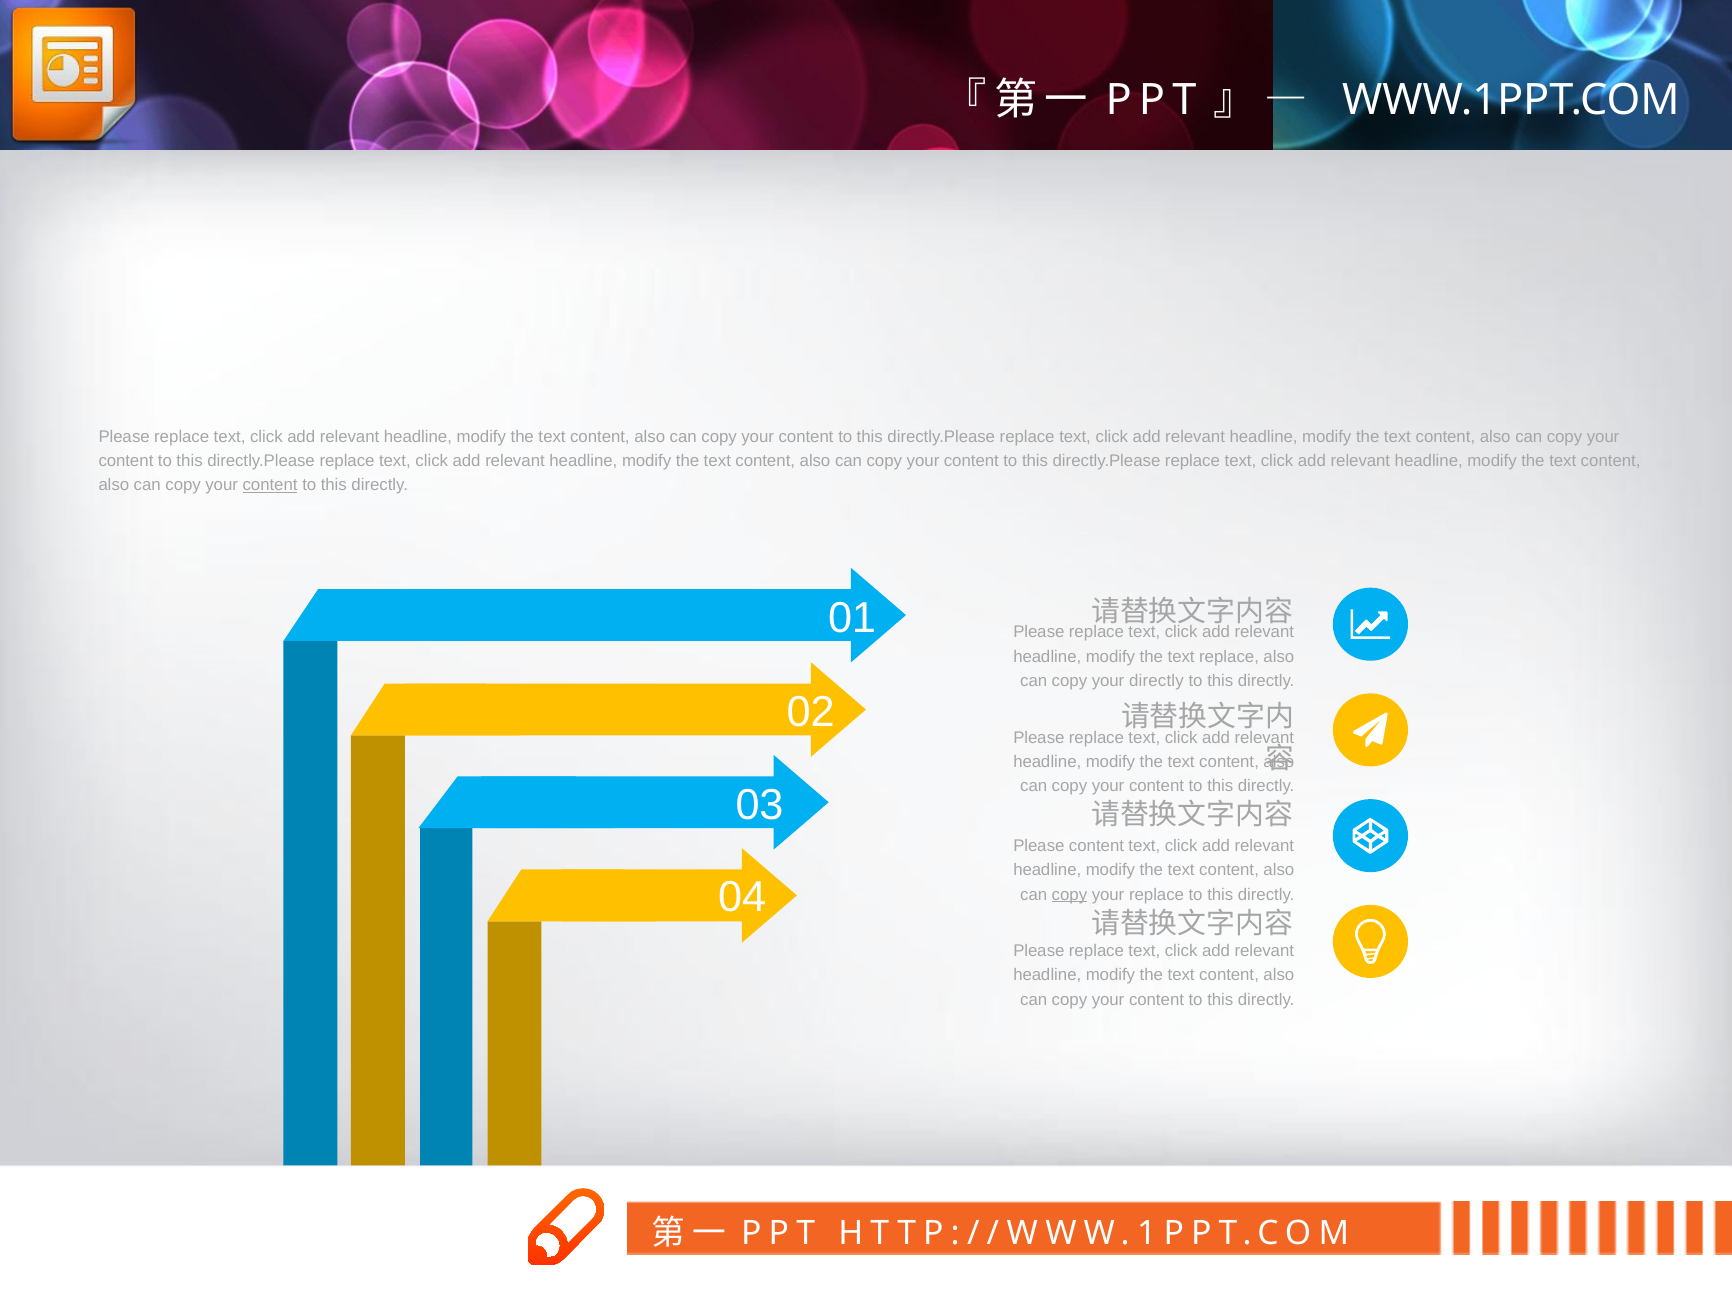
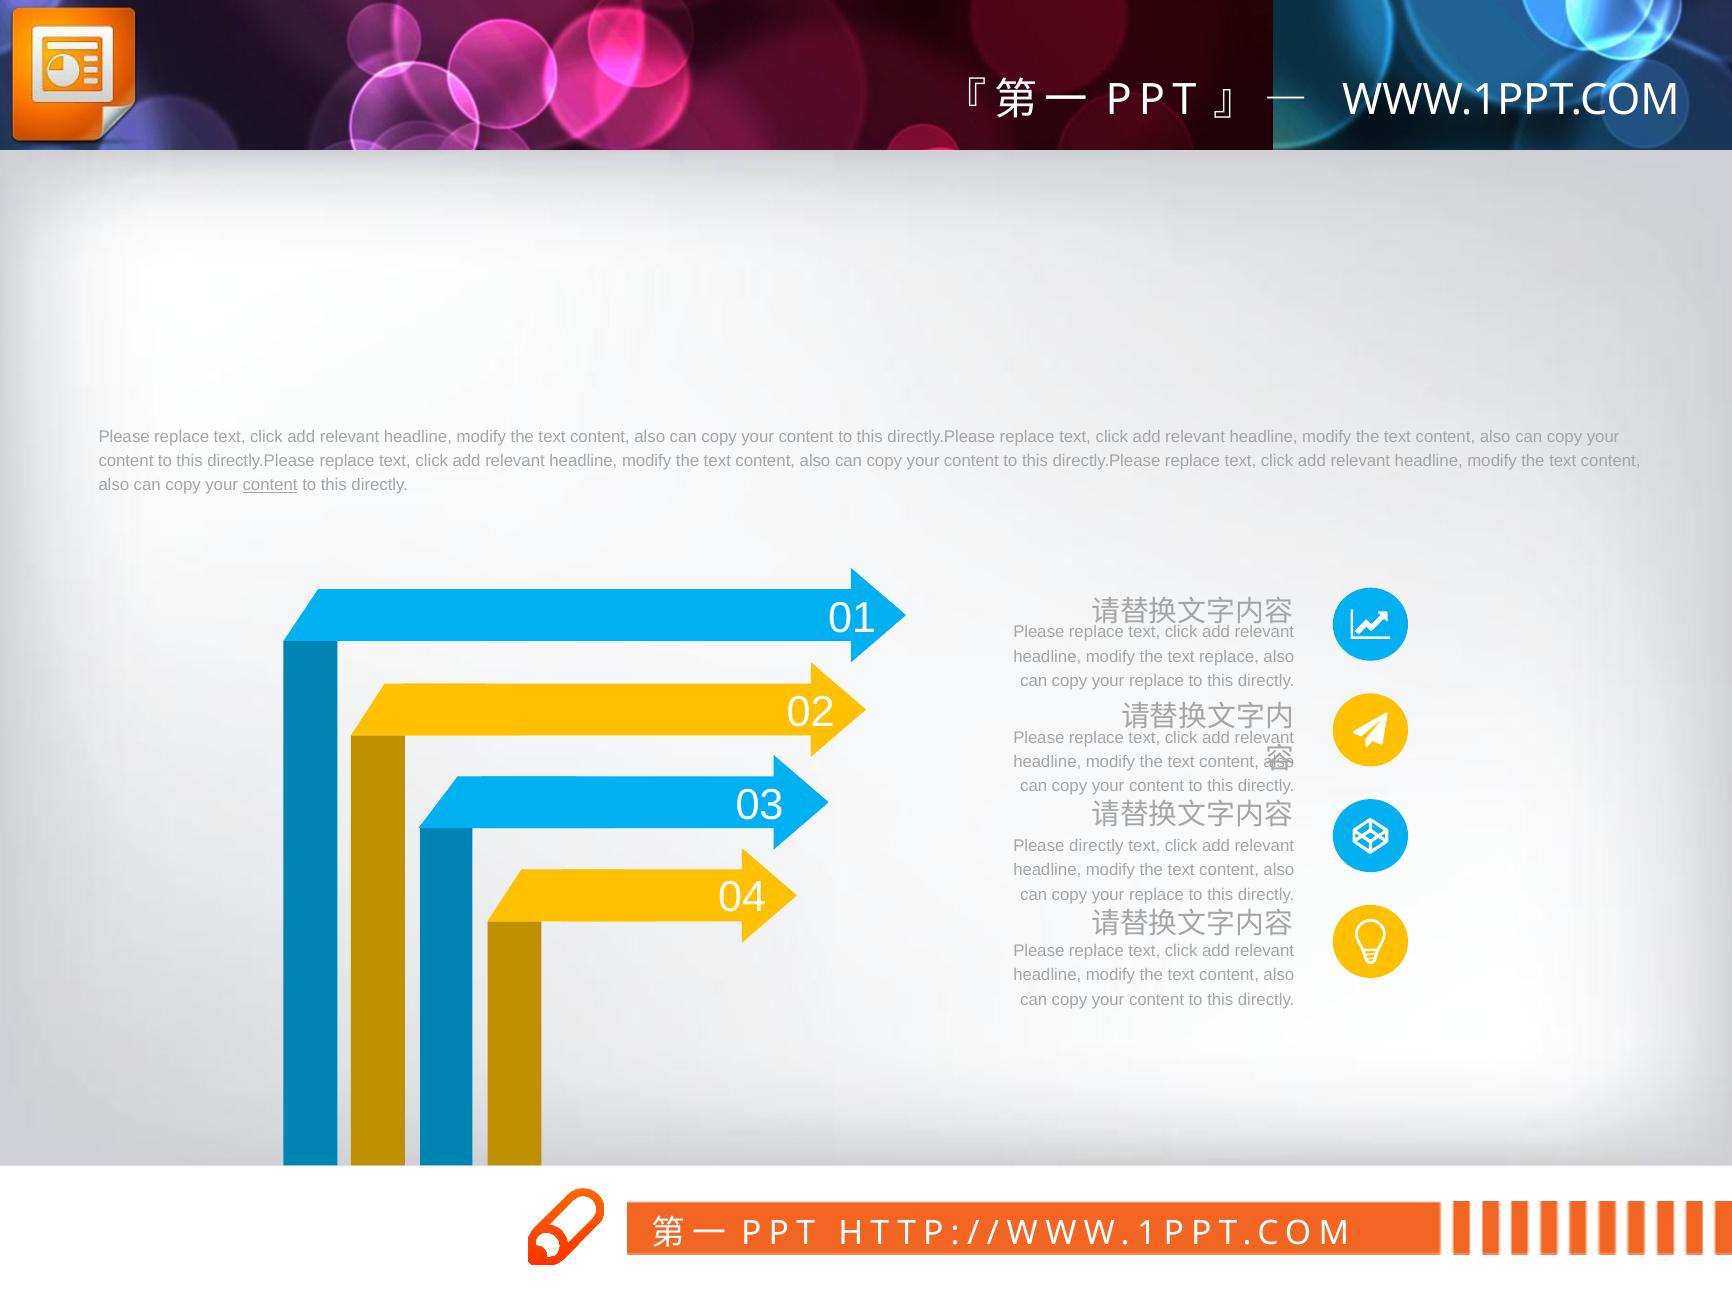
directly at (1156, 681): directly -> replace
Please content: content -> directly
copy at (1069, 895) underline: present -> none
